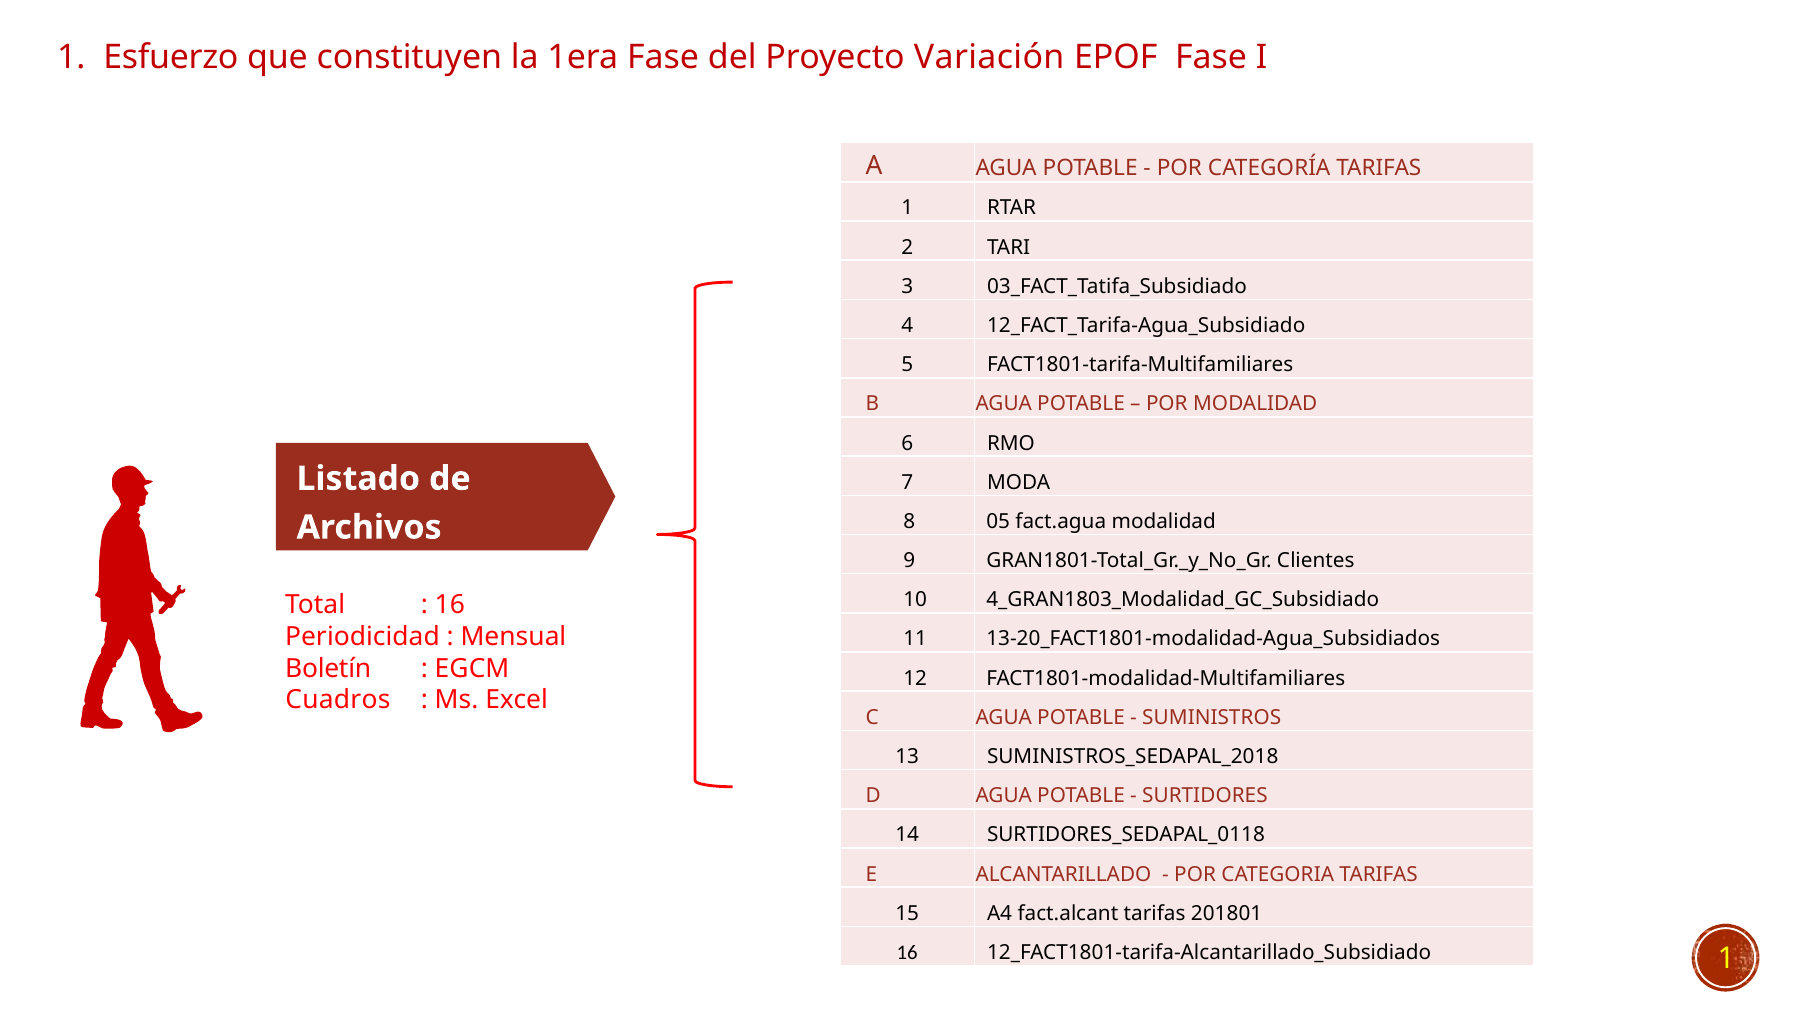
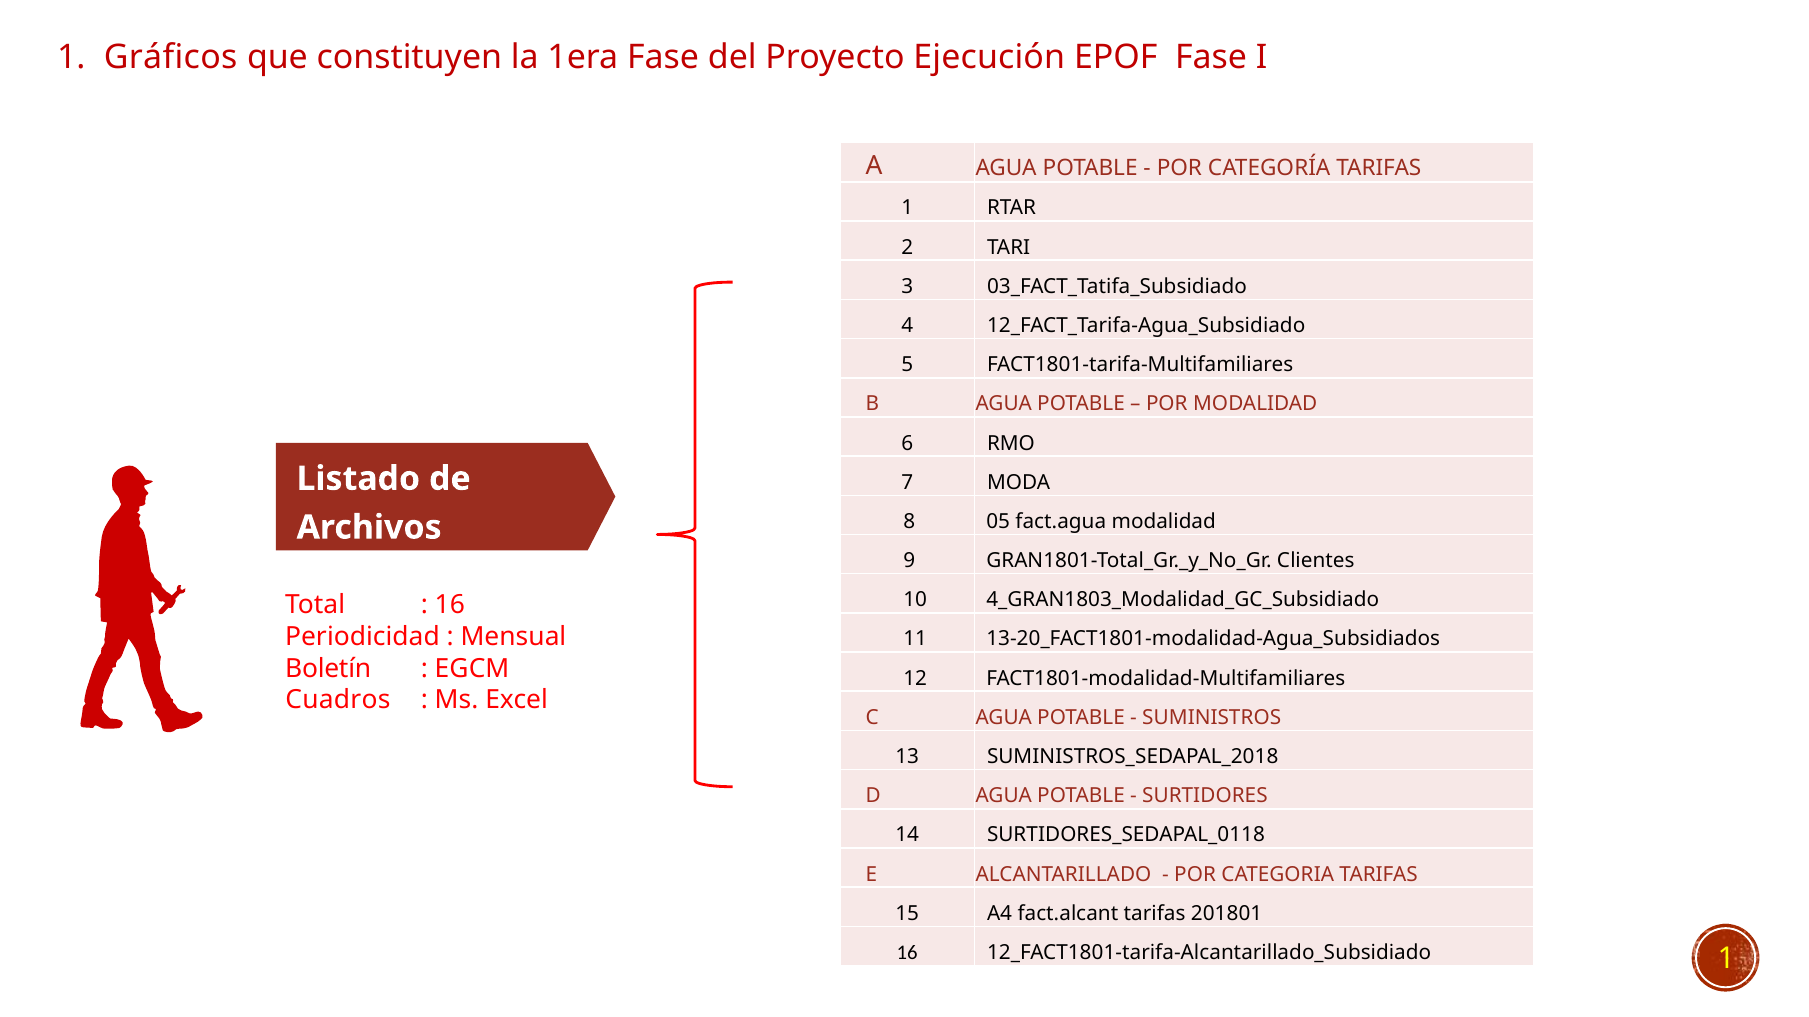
Esfuerzo: Esfuerzo -> Gráficos
Variación: Variación -> Ejecución
